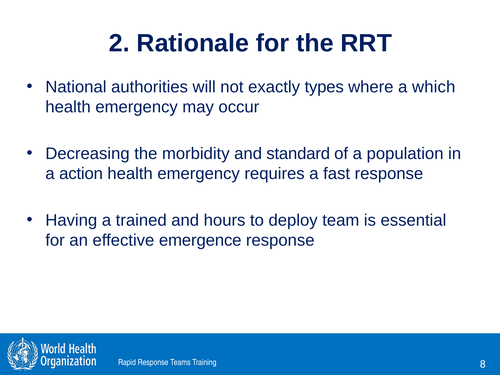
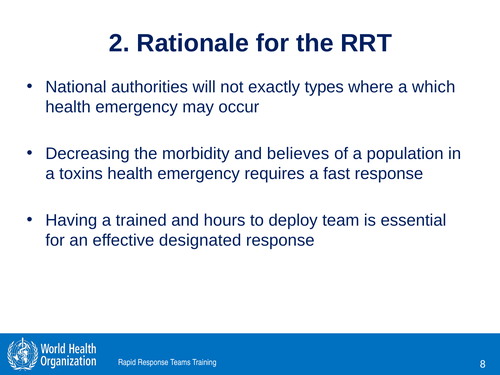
standard: standard -> believes
action: action -> toxins
emergence: emergence -> designated
